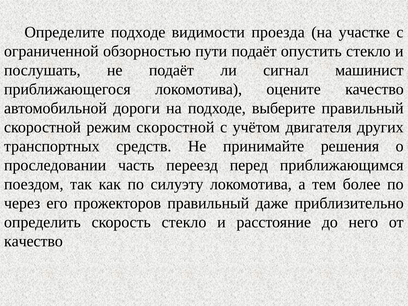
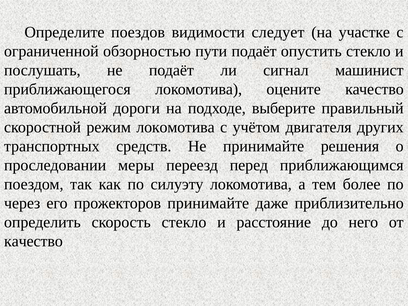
Определите подходе: подходе -> поездов
проезда: проезда -> следует
режим скоростной: скоростной -> локомотива
часть: часть -> меры
прожекторов правильный: правильный -> принимайте
